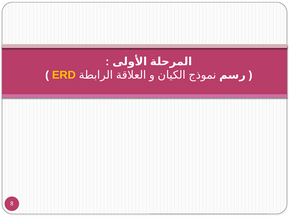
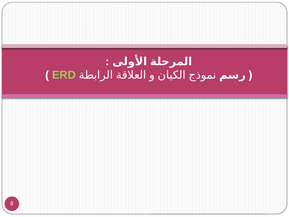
ERD colour: yellow -> light green
